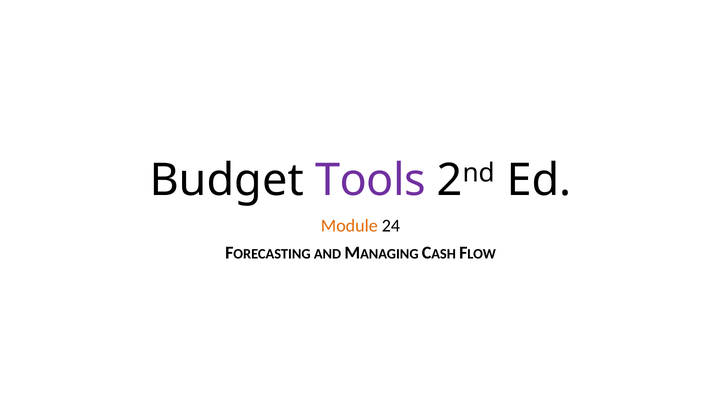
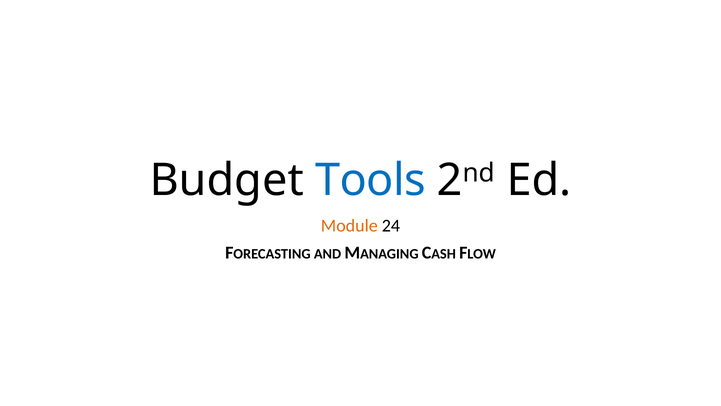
Tools colour: purple -> blue
